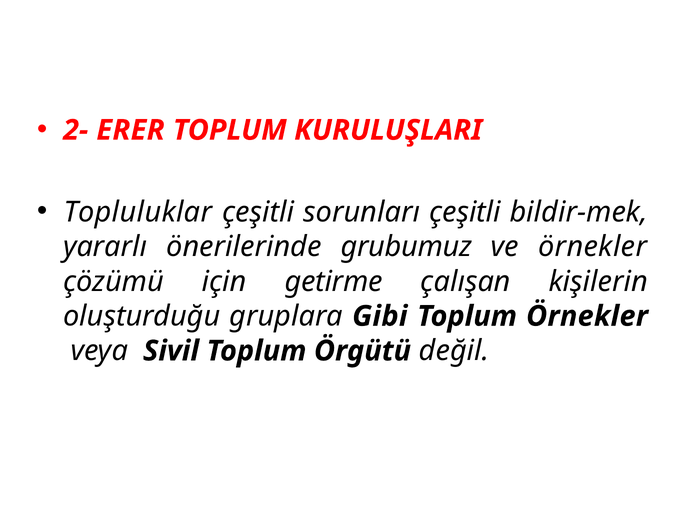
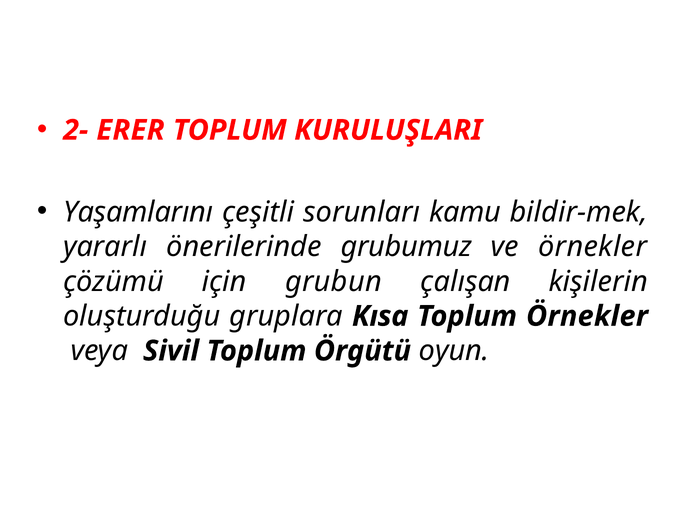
Topluluklar: Topluluklar -> Yaşamlarını
sorunları çeşitli: çeşitli -> kamu
getirme: getirme -> grubun
Gibi: Gibi -> Kısa
değil: değil -> oyun
